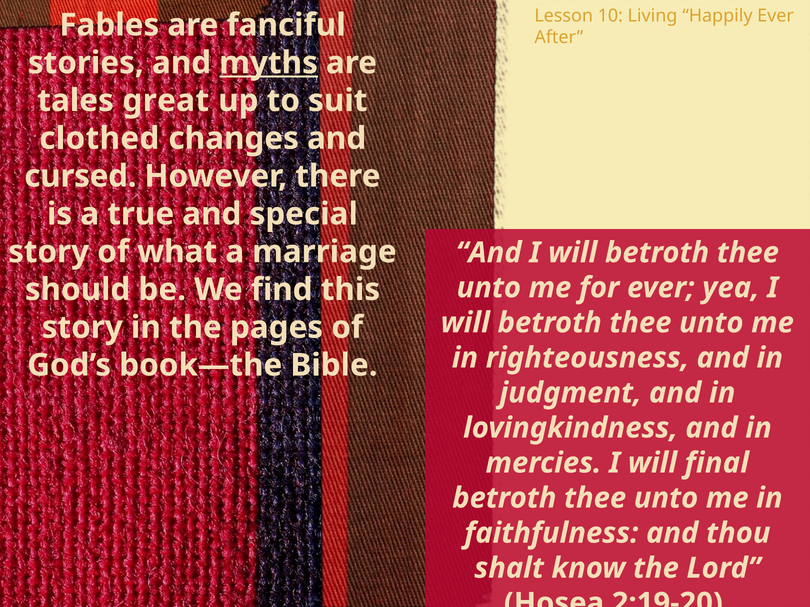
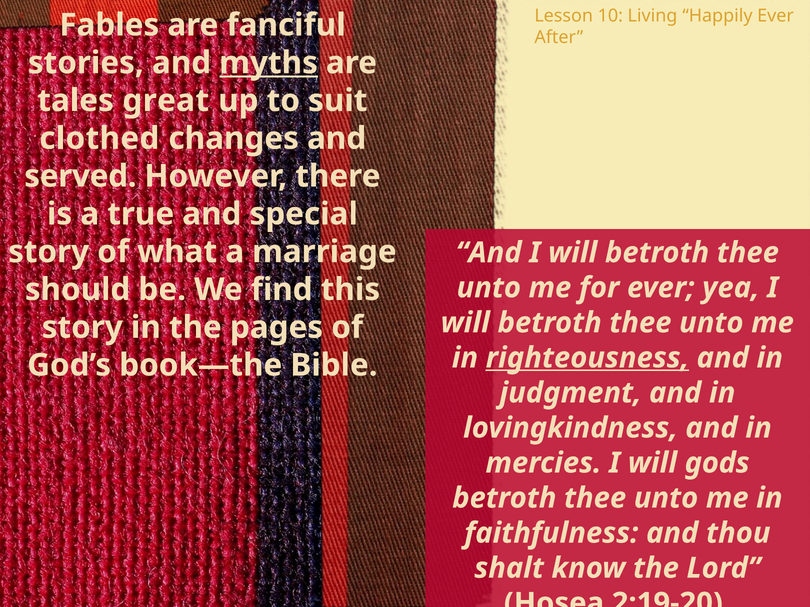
cursed: cursed -> served
righteousness underline: none -> present
final: final -> gods
